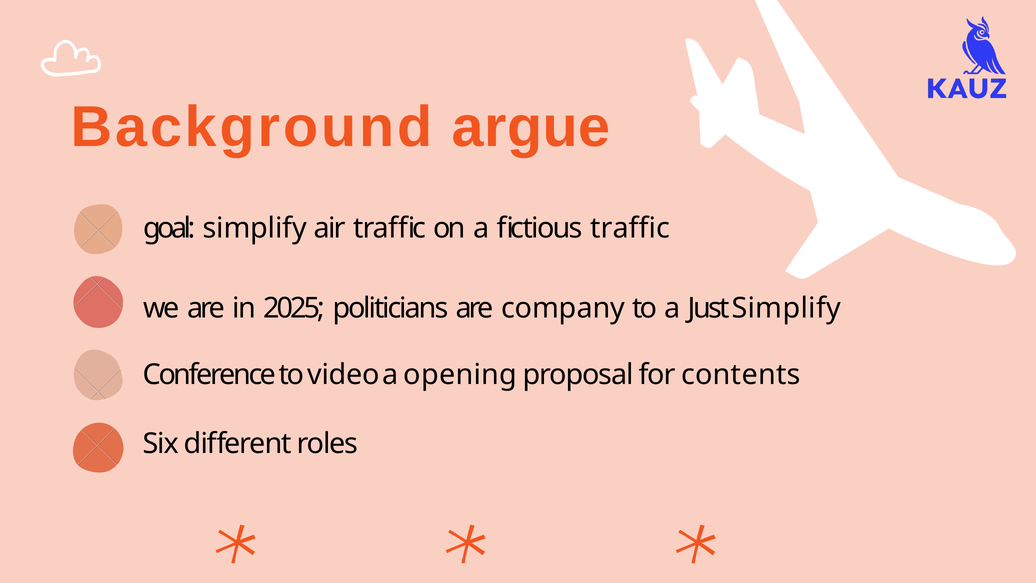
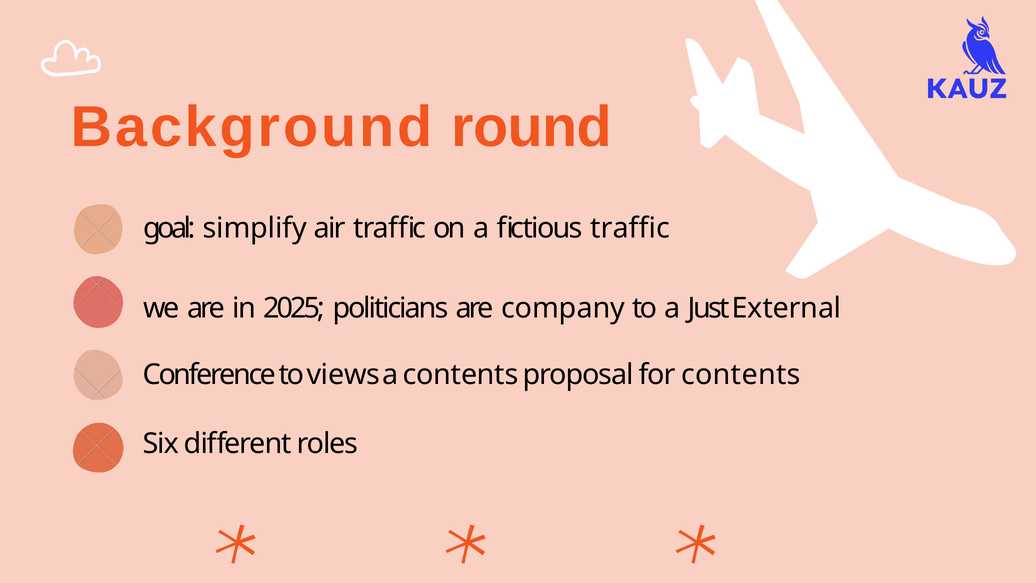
argue: argue -> round
Just Simplify: Simplify -> External
video: video -> views
a opening: opening -> contents
